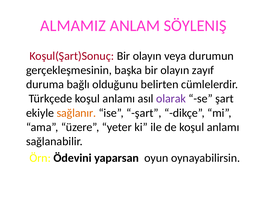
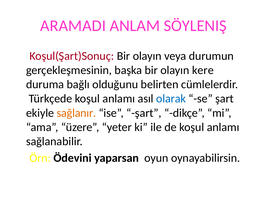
ALMAMIZ: ALMAMIZ -> ARAMADI
zayıf: zayıf -> kere
olarak colour: purple -> blue
